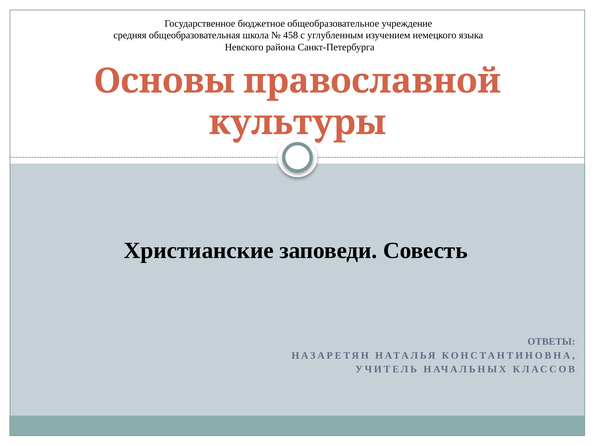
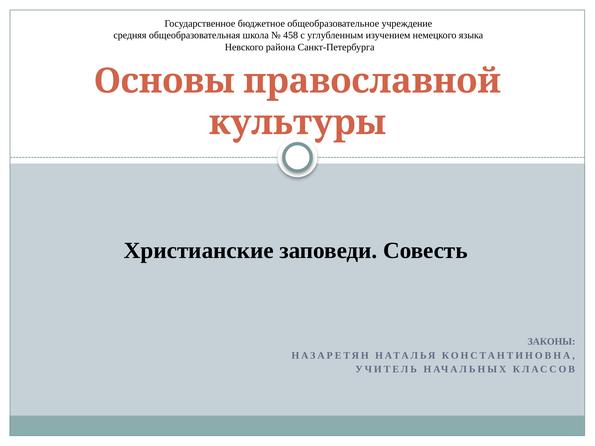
ОТВЕТЫ: ОТВЕТЫ -> ЗАКОНЫ
